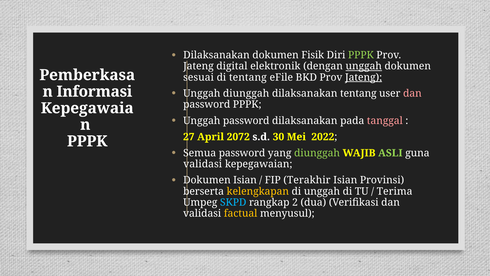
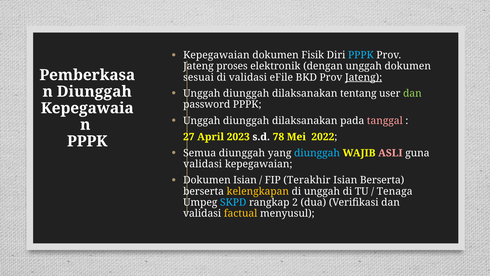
Dilaksanakan at (216, 55): Dilaksanakan -> Kepegawaian
PPPK at (361, 55) colour: light green -> light blue
digital: digital -> proses
unggah at (364, 66) underline: present -> none
di tentang: tentang -> validasi
Informasi at (94, 91): Informasi -> Diunggah
dan at (412, 93) colour: pink -> light green
password at (246, 121): password -> diunggah
2072: 2072 -> 2023
30: 30 -> 78
Semua password: password -> diunggah
diunggah at (317, 153) colour: light green -> light blue
ASLI colour: light green -> pink
Isian Provinsi: Provinsi -> Berserta
Terima: Terima -> Tenaga
